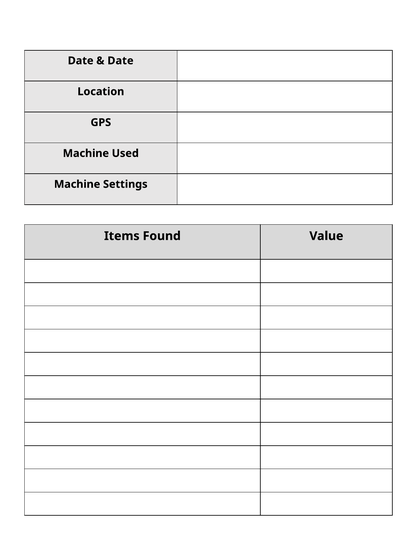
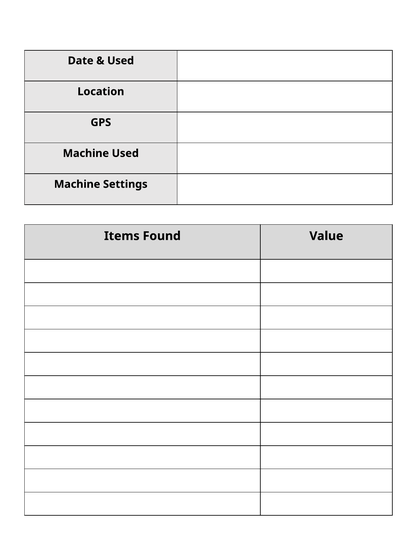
Date at (120, 61): Date -> Used
